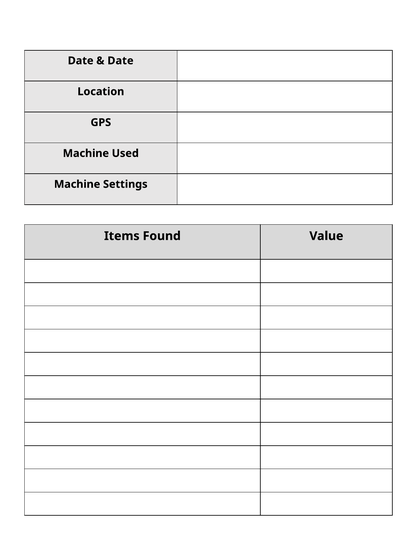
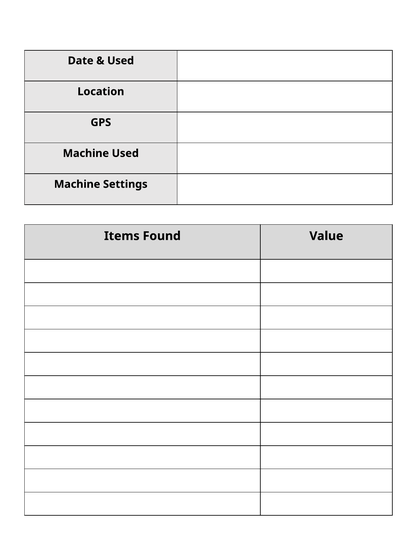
Date at (120, 61): Date -> Used
